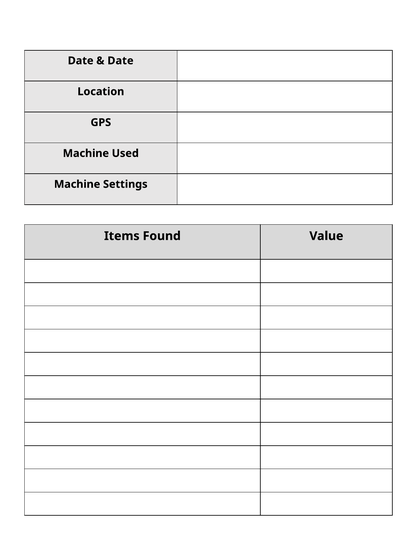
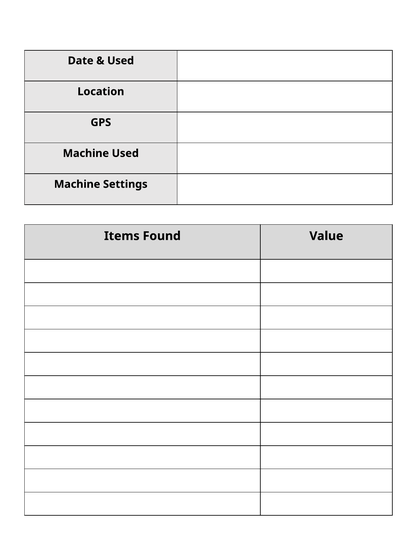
Date at (120, 61): Date -> Used
